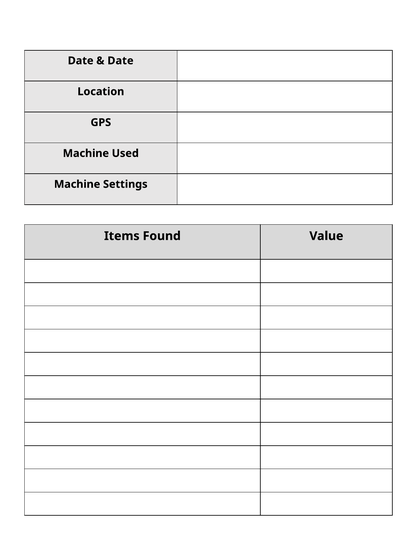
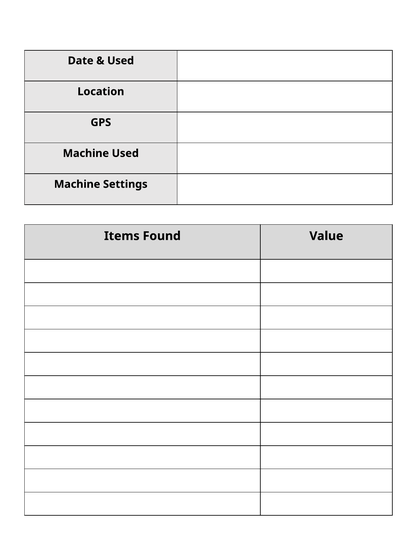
Date at (120, 61): Date -> Used
